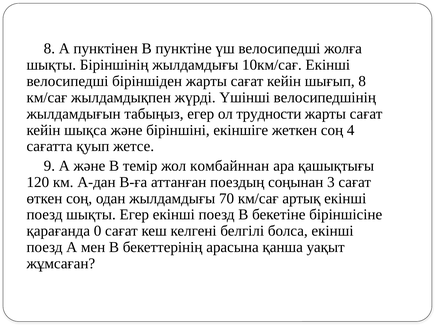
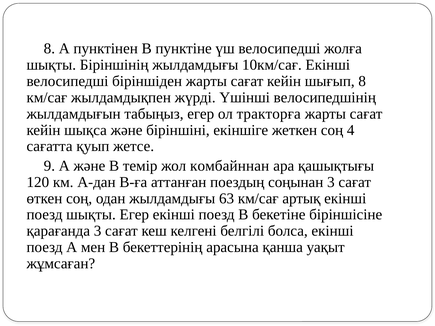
трудности: трудности -> тракторға
70: 70 -> 63
қарағанда 0: 0 -> 3
